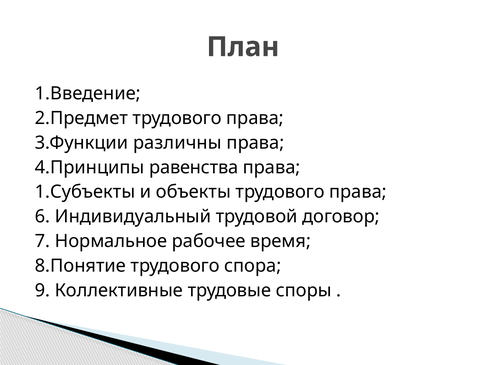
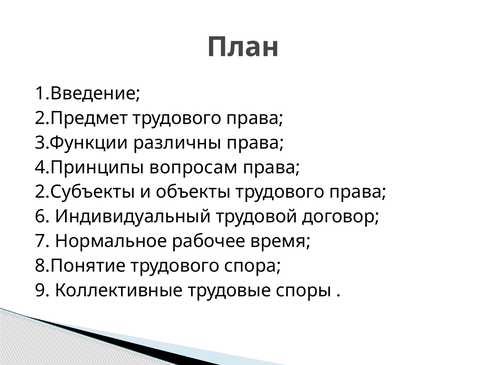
равенства: равенства -> вопросам
1.Субъекты: 1.Субъекты -> 2.Субъекты
